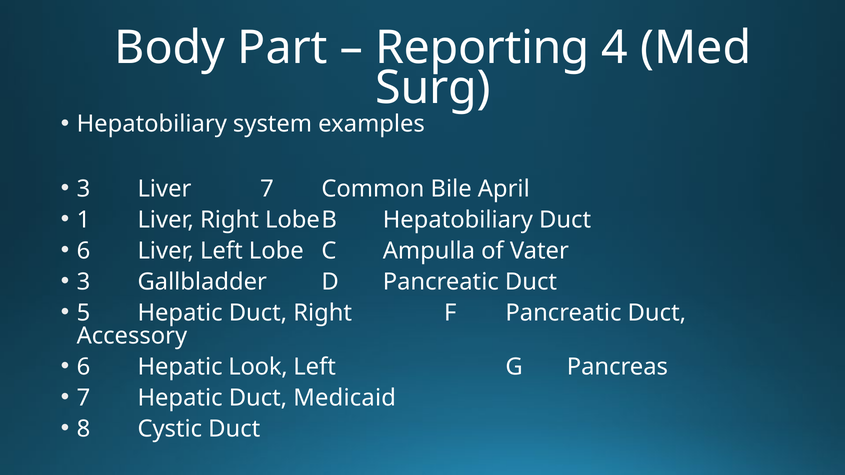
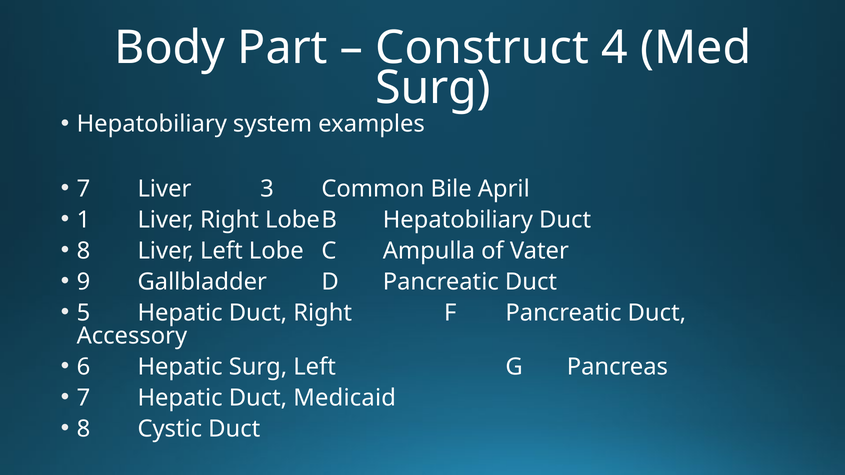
Reporting: Reporting -> Construct
3 at (83, 189): 3 -> 7
Liver 7: 7 -> 3
6 at (83, 251): 6 -> 8
3 at (83, 282): 3 -> 9
Hepatic Look: Look -> Surg
